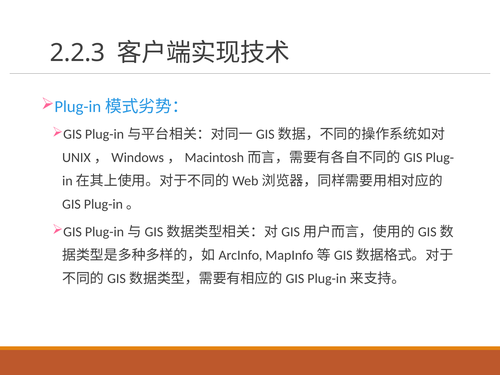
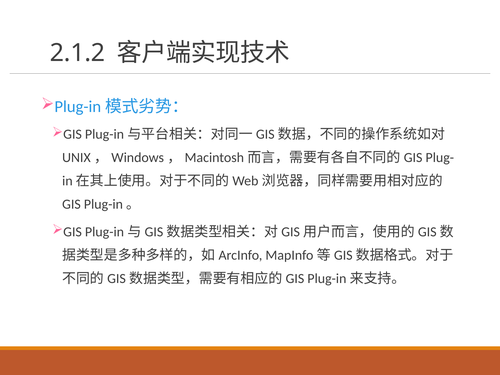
2.2.3: 2.2.3 -> 2.1.2
